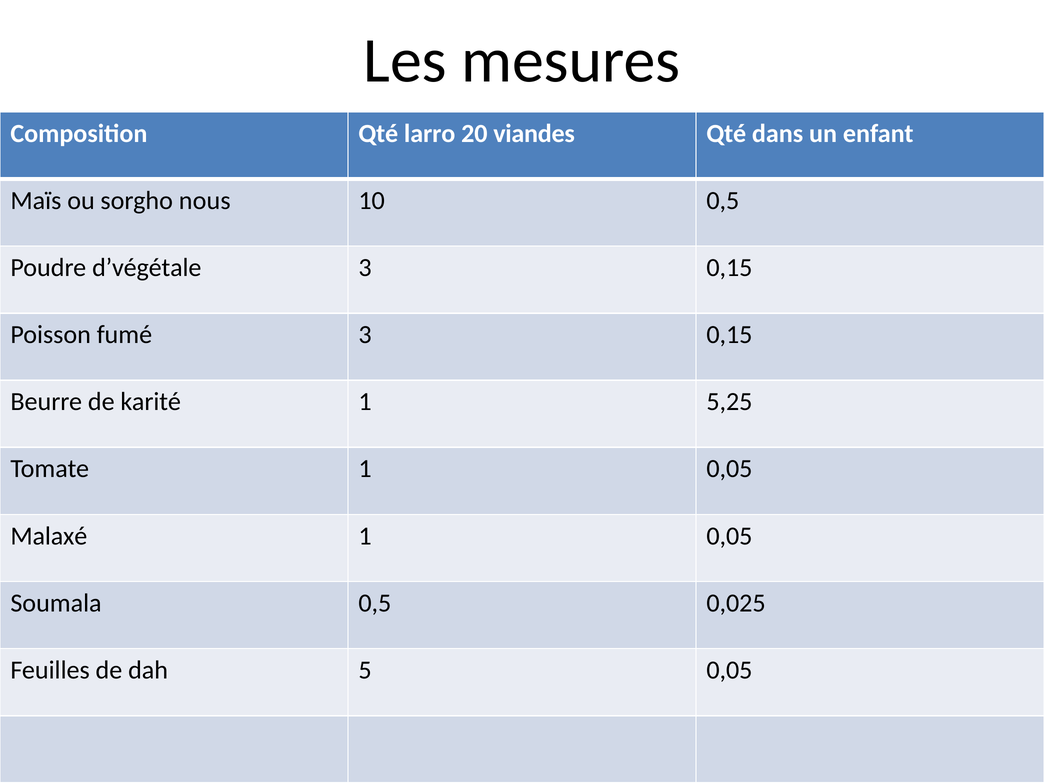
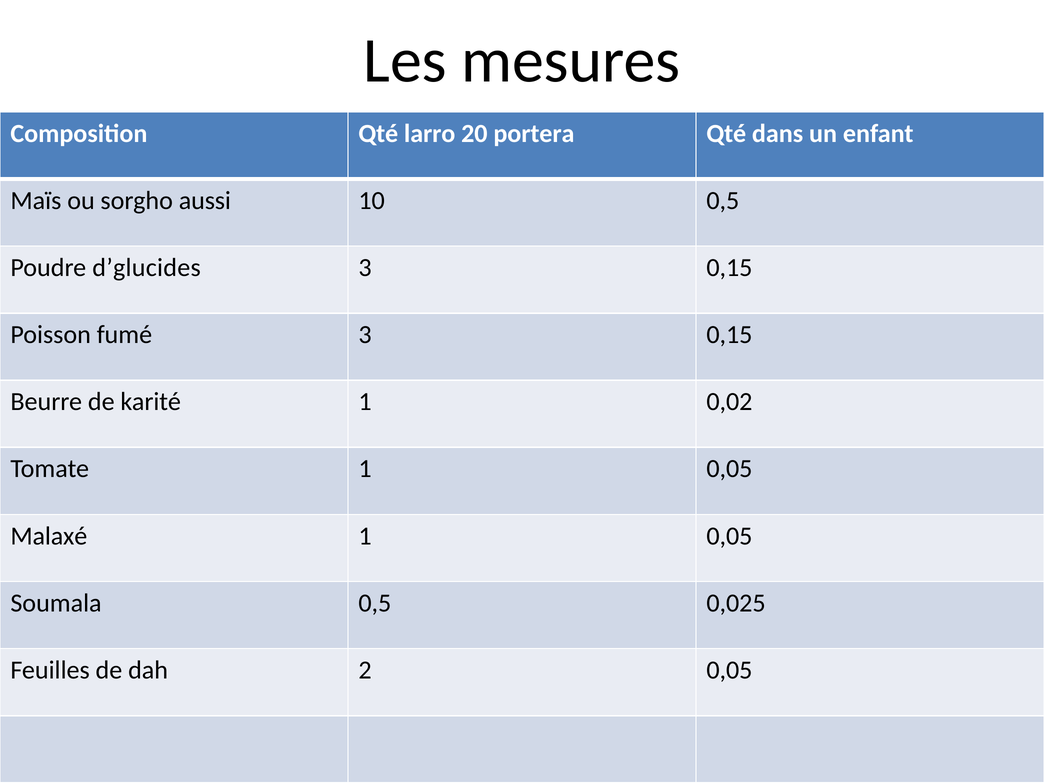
viandes: viandes -> portera
nous: nous -> aussi
d’végétale: d’végétale -> d’glucides
5,25: 5,25 -> 0,02
5: 5 -> 2
